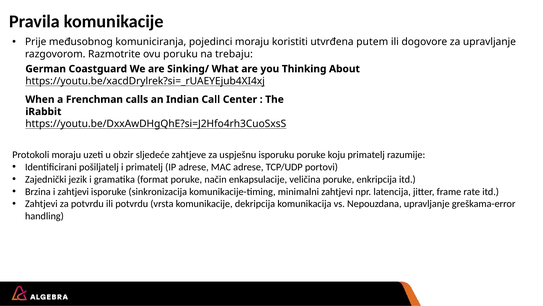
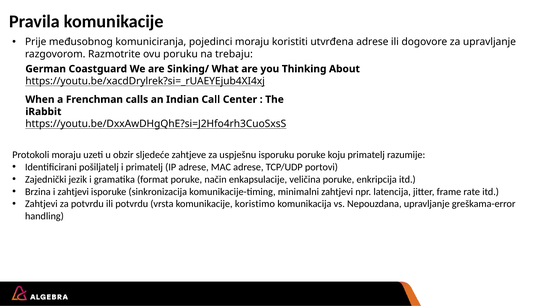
utvrđena putem: putem -> adrese
dekripcija: dekripcija -> koristimo
